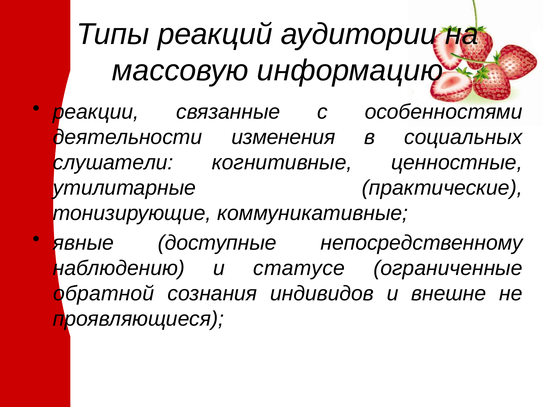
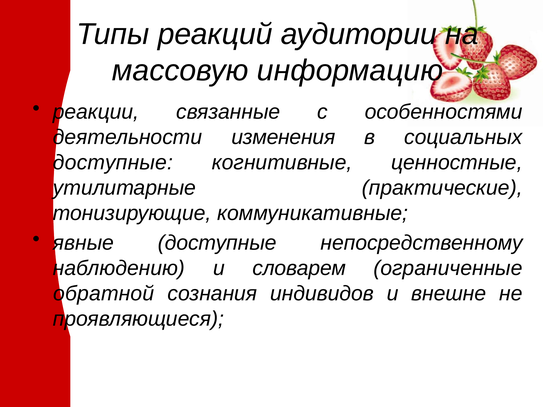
слушатели at (113, 163): слушатели -> доступные
статусе: статусе -> словарем
